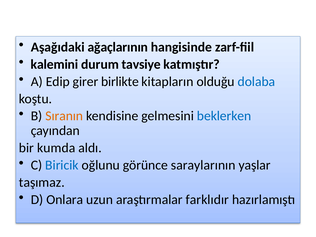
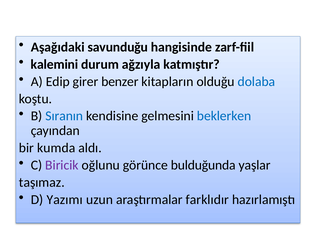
ağaçlarının: ağaçlarının -> savunduğu
tavsiye: tavsiye -> ağzıyla
birlikte: birlikte -> benzer
Sıranın colour: orange -> blue
Biricik colour: blue -> purple
saraylarının: saraylarının -> bulduğunda
Onlara: Onlara -> Yazımı
